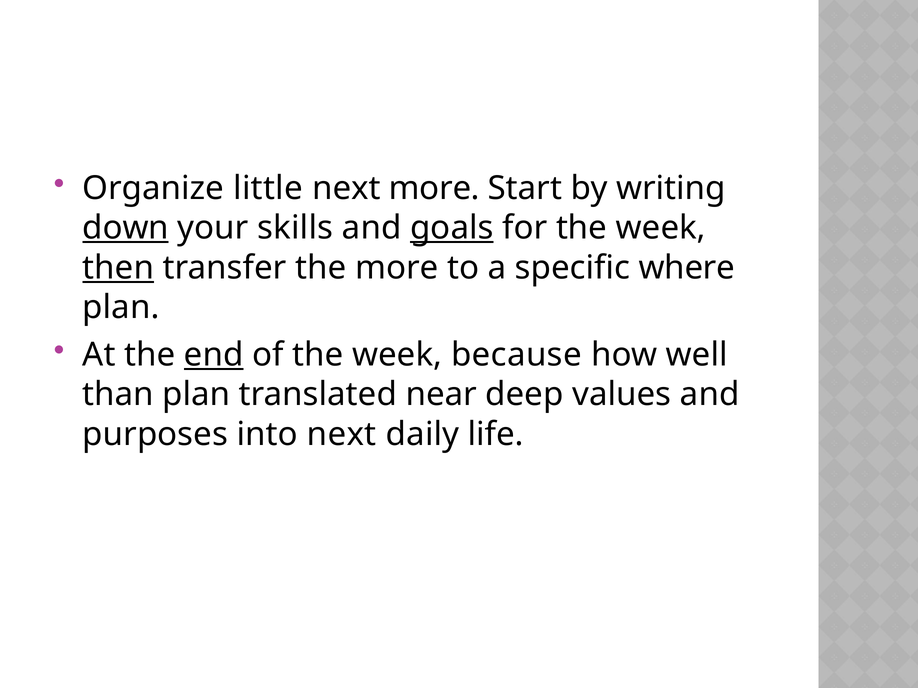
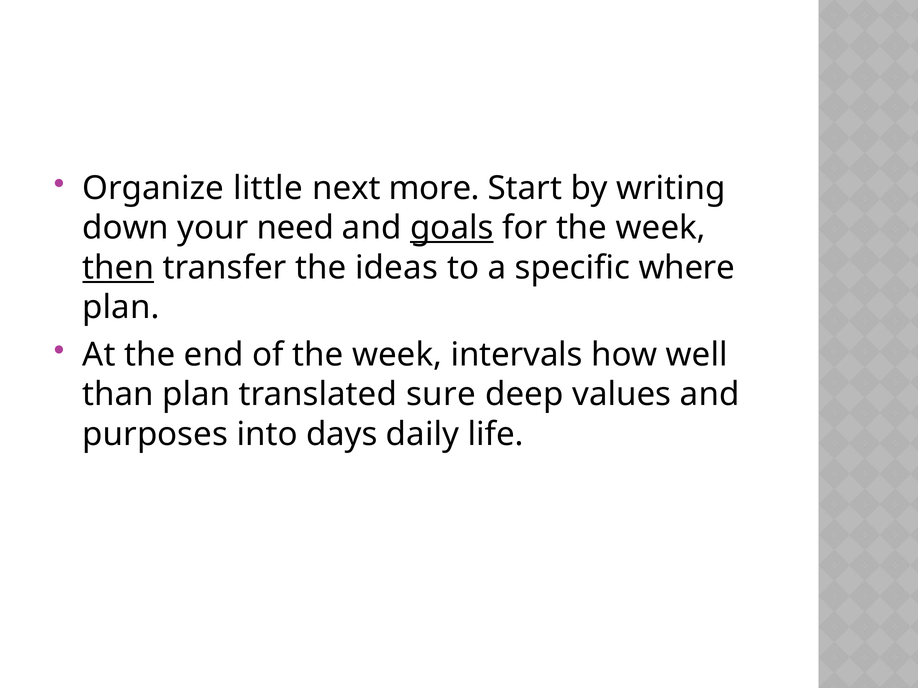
down underline: present -> none
skills: skills -> need
the more: more -> ideas
end underline: present -> none
because: because -> intervals
near: near -> sure
into next: next -> days
